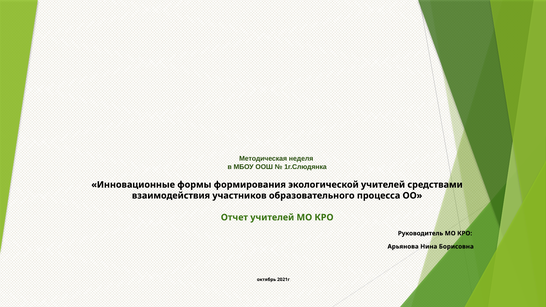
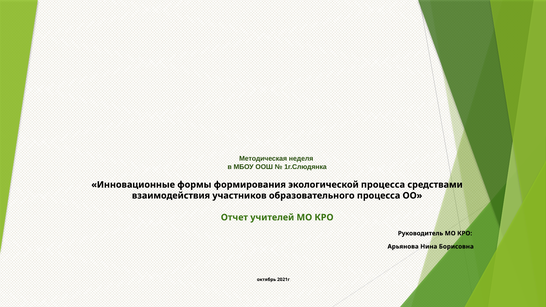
экологической учителей: учителей -> процесса
